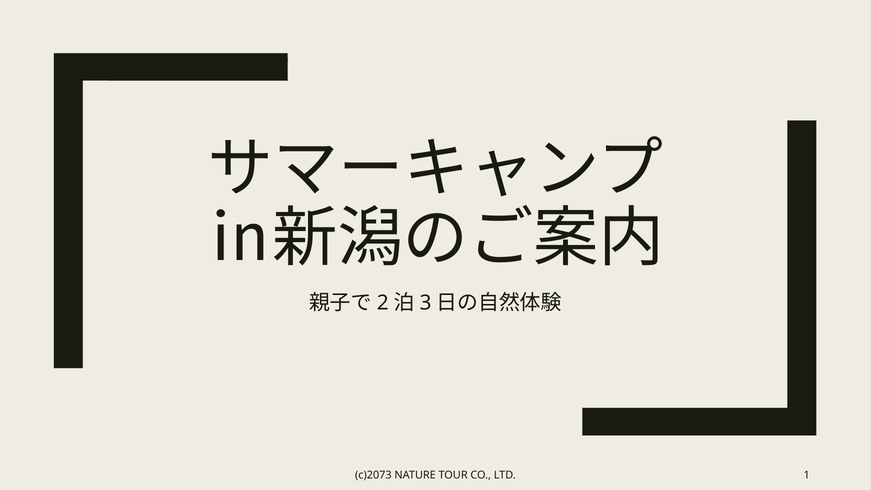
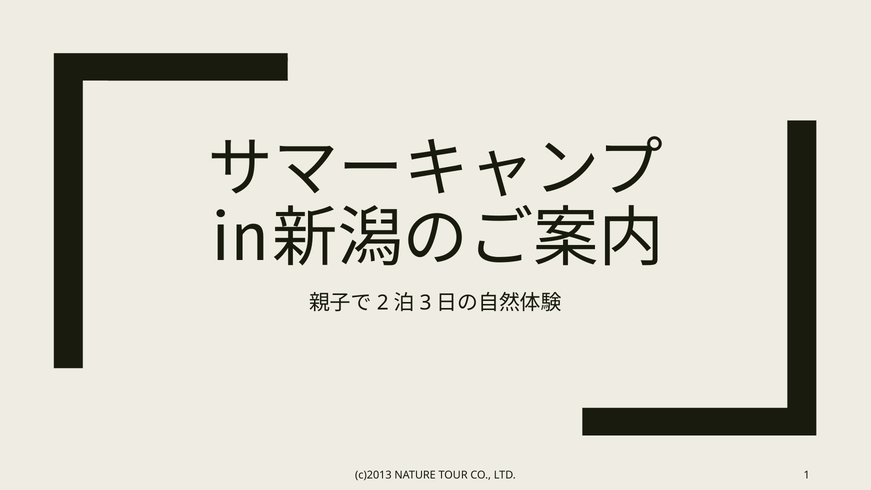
c)2073: c)2073 -> c)2013
